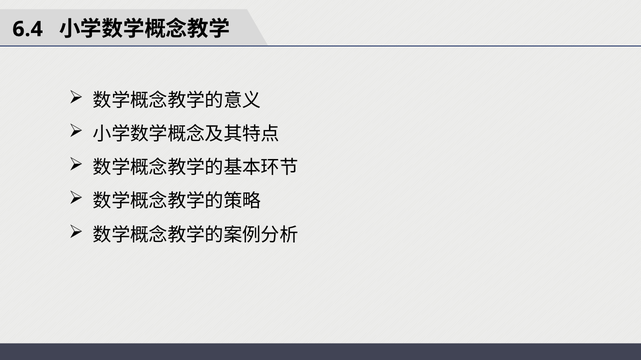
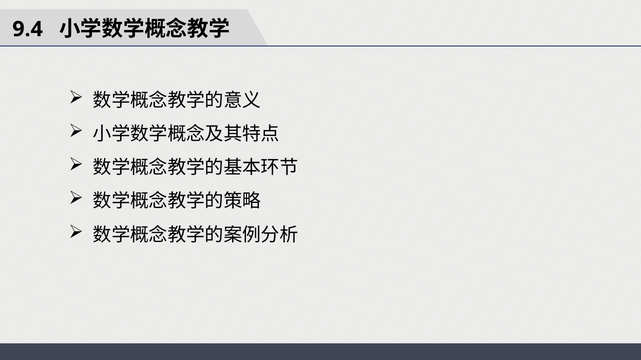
6.4: 6.4 -> 9.4
